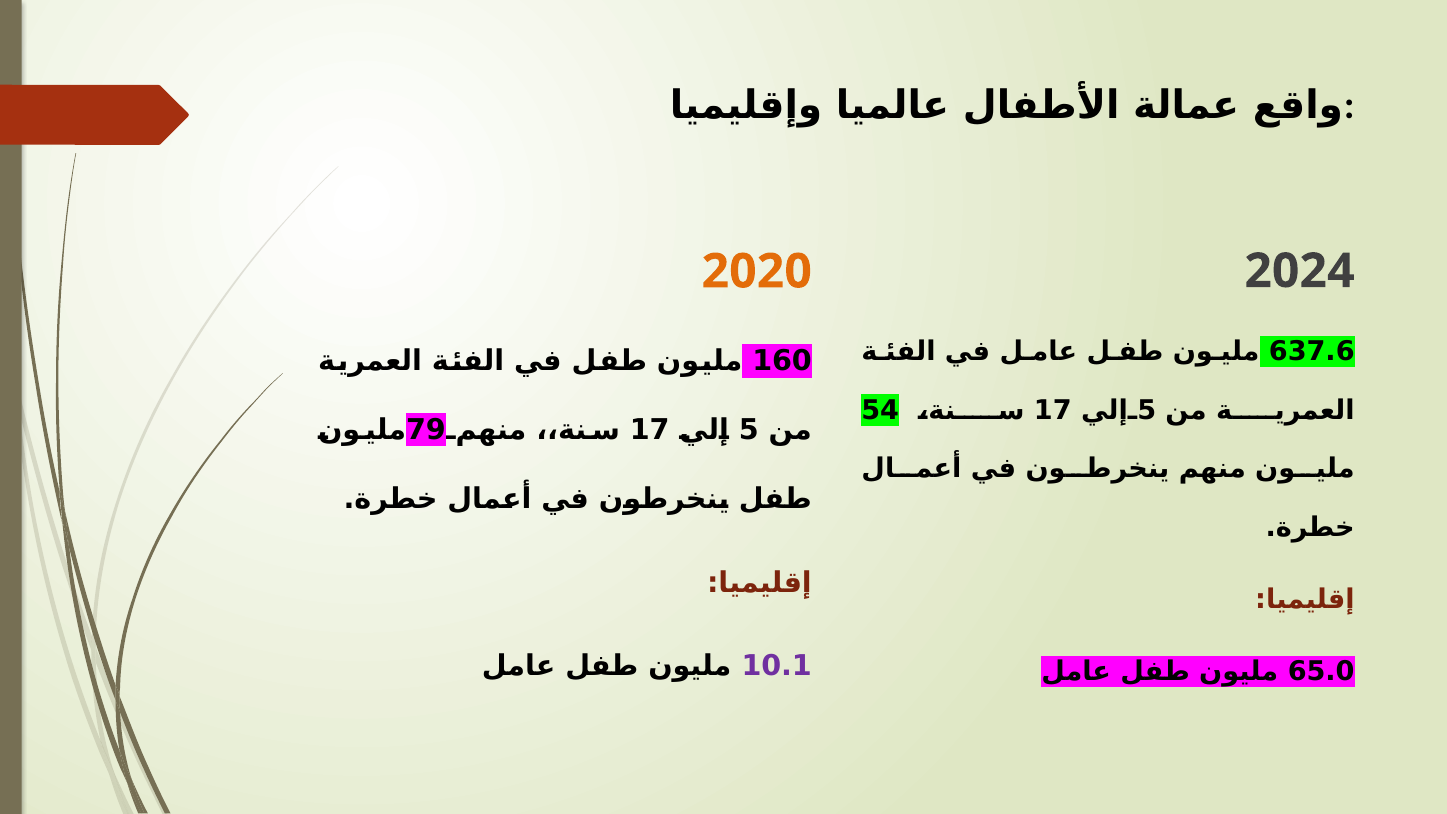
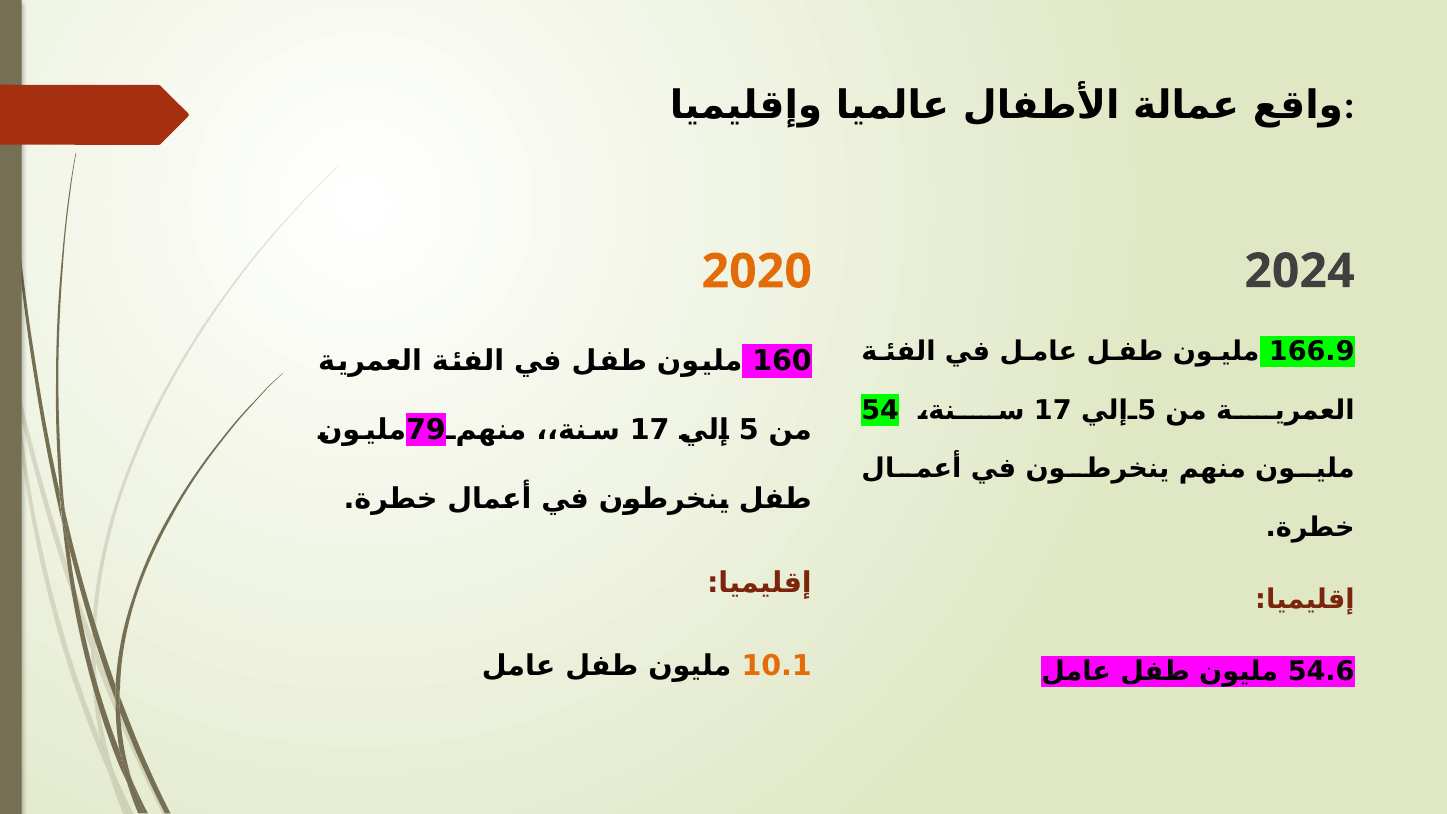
637.6: 637.6 -> 166.9
10.1 colour: purple -> orange
65.0: 65.0 -> 54.6
